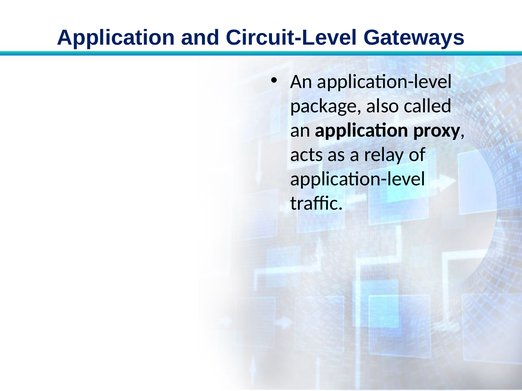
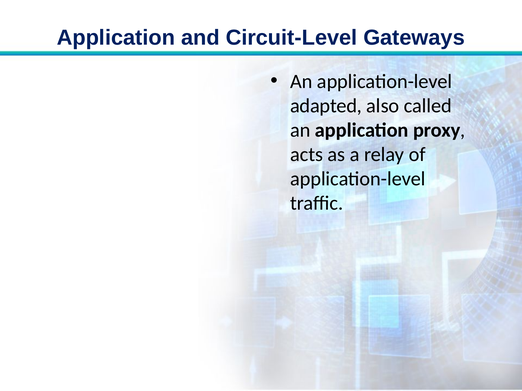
package: package -> adapted
